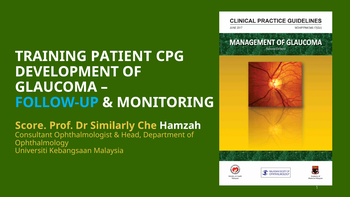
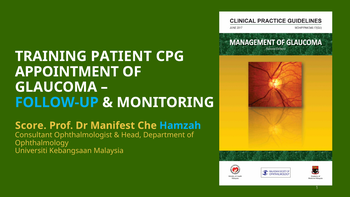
DEVELOPMENT: DEVELOPMENT -> APPOINTMENT
Similarly: Similarly -> Manifest
Hamzah colour: white -> light blue
